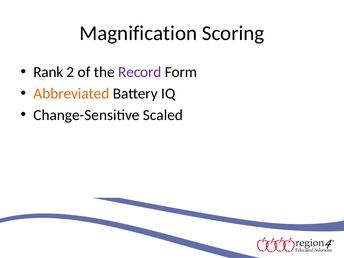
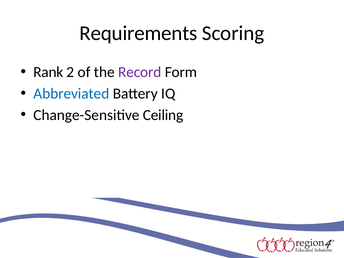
Magnification: Magnification -> Requirements
Abbreviated colour: orange -> blue
Scaled: Scaled -> Ceiling
